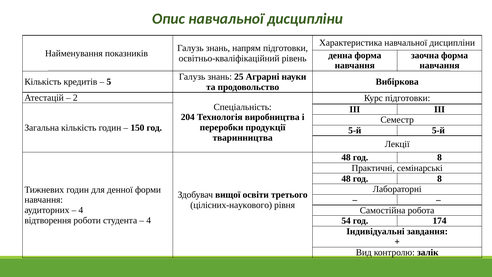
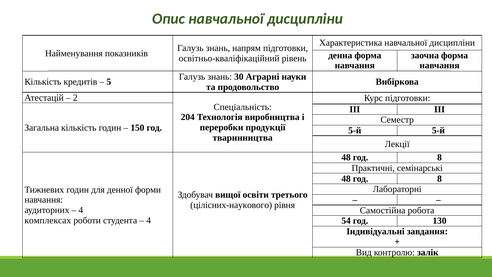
25: 25 -> 30
відтворення: відтворення -> комплексах
174: 174 -> 130
